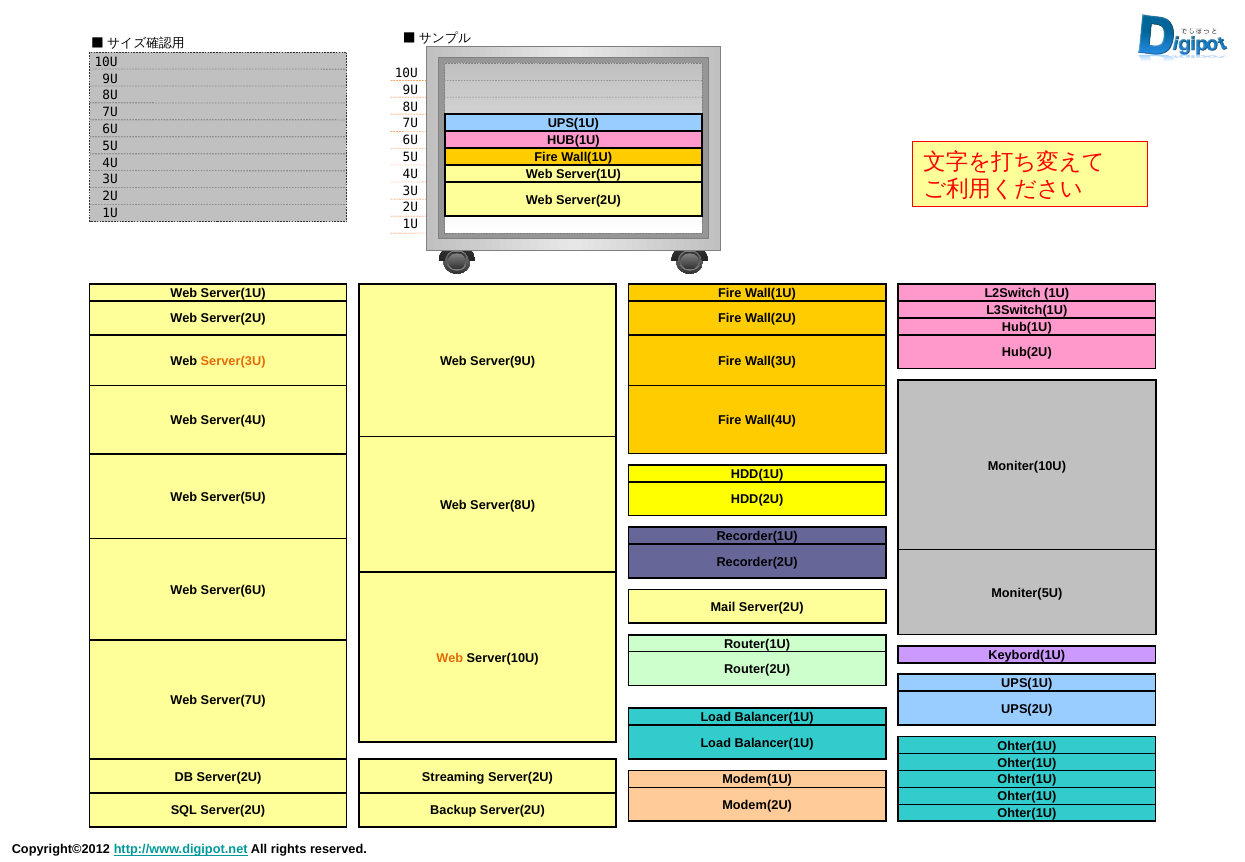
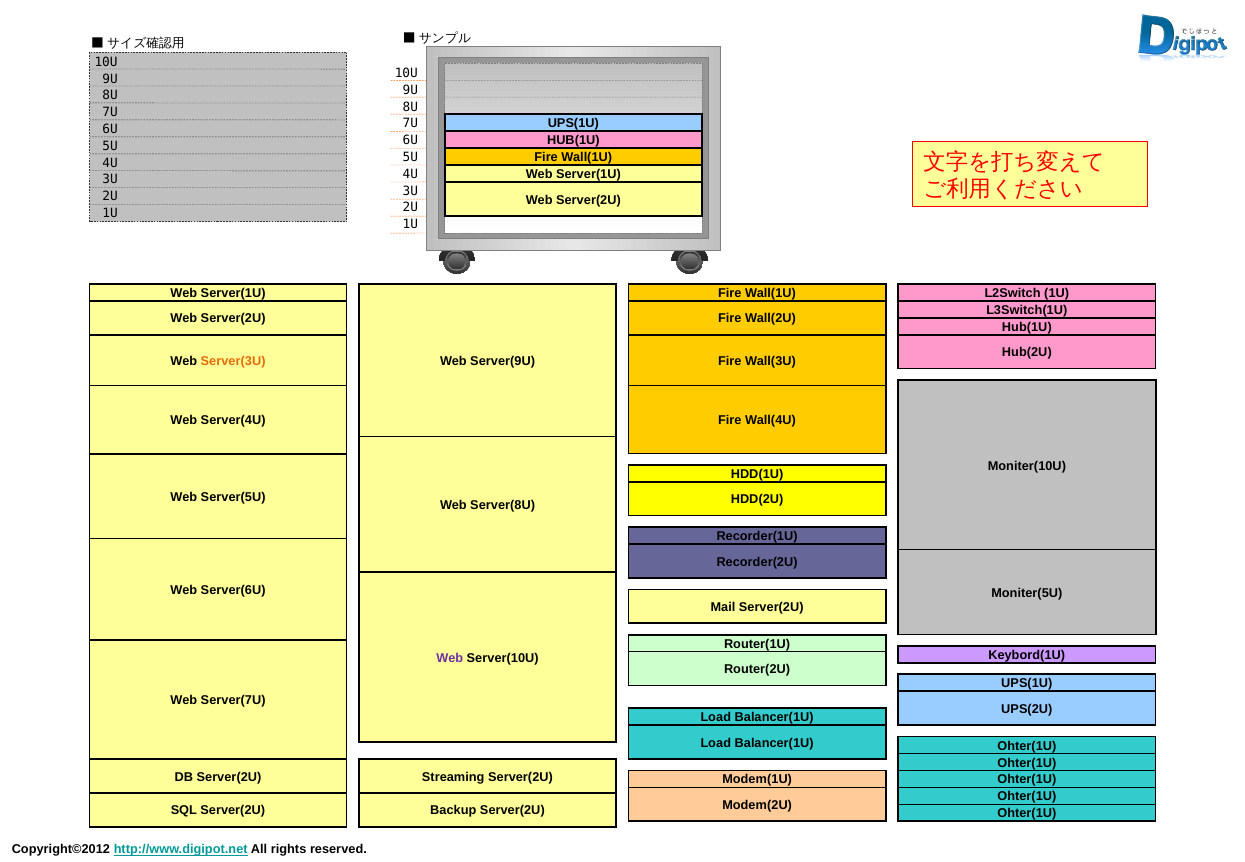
Web at (450, 658) colour: orange -> purple
